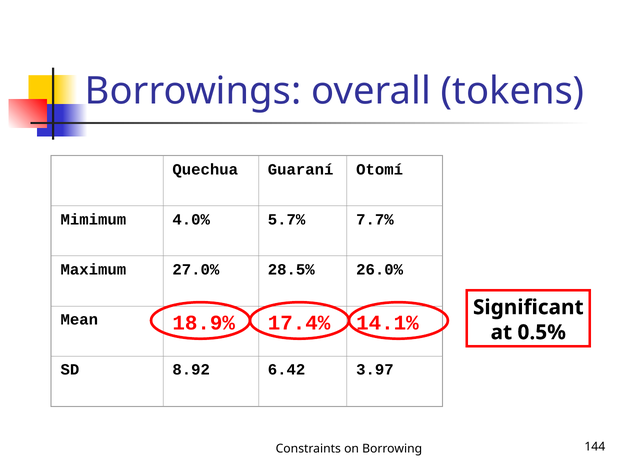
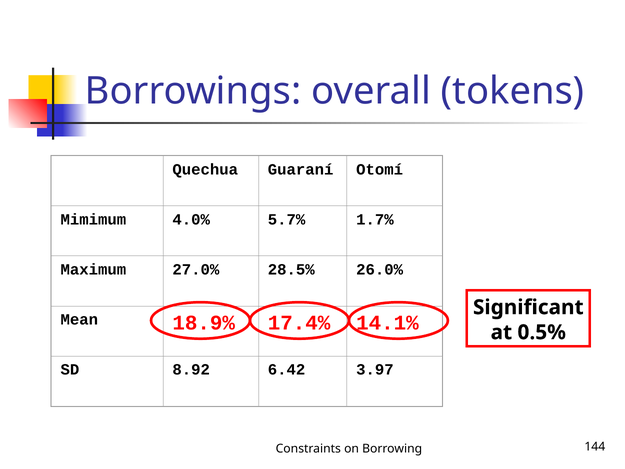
7.7%: 7.7% -> 1.7%
